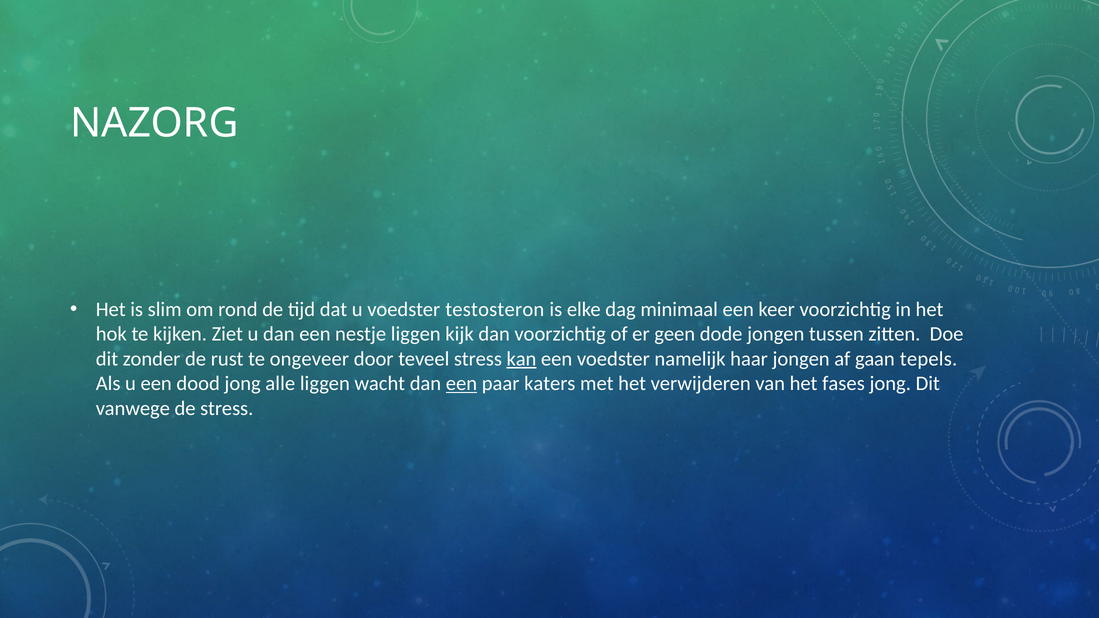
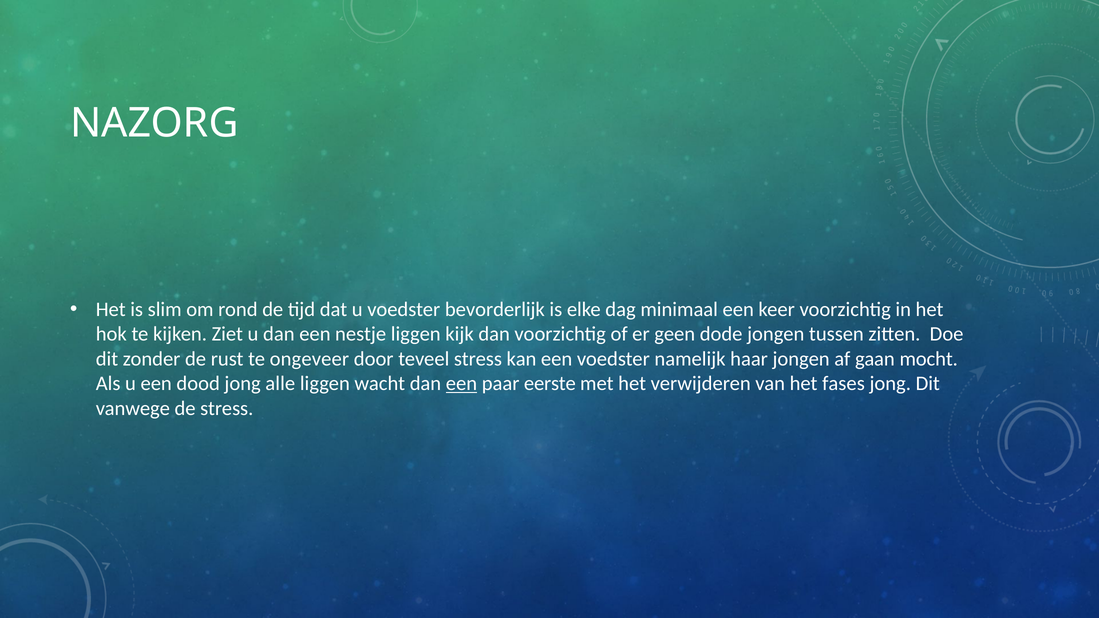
testosteron: testosteron -> bevorderlijk
kan underline: present -> none
tepels: tepels -> mocht
katers: katers -> eerste
